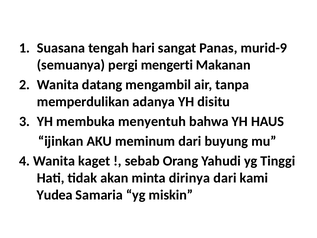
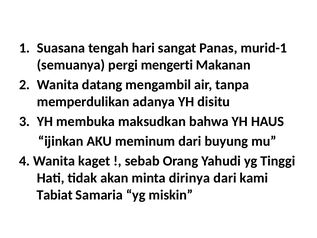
murid-9: murid-9 -> murid-1
menyentuh: menyentuh -> maksudkan
Yudea: Yudea -> Tabiat
